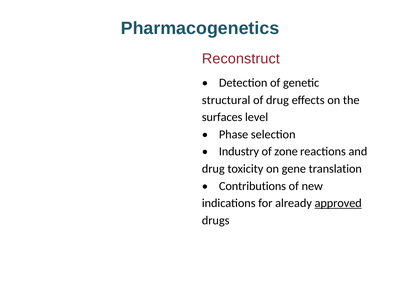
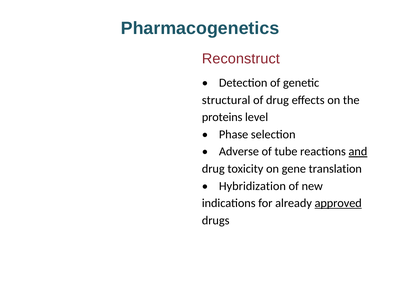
surfaces: surfaces -> proteins
Industry: Industry -> Adverse
zone: zone -> tube
and underline: none -> present
Contributions: Contributions -> Hybridization
